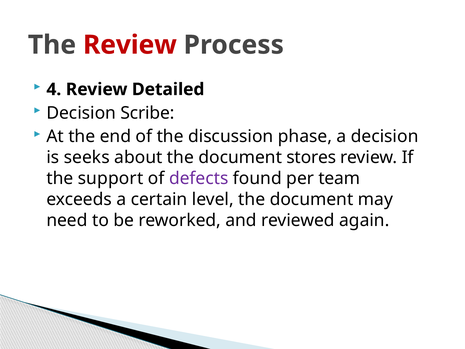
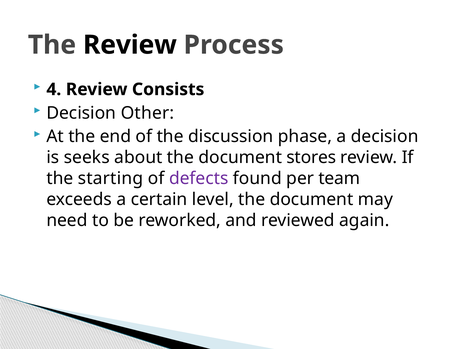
Review at (130, 45) colour: red -> black
Detailed: Detailed -> Consists
Scribe: Scribe -> Other
support: support -> starting
